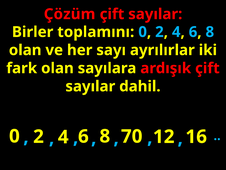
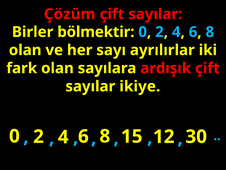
toplamını: toplamını -> bölmektir
dahil: dahil -> ikiye
70: 70 -> 15
16: 16 -> 30
